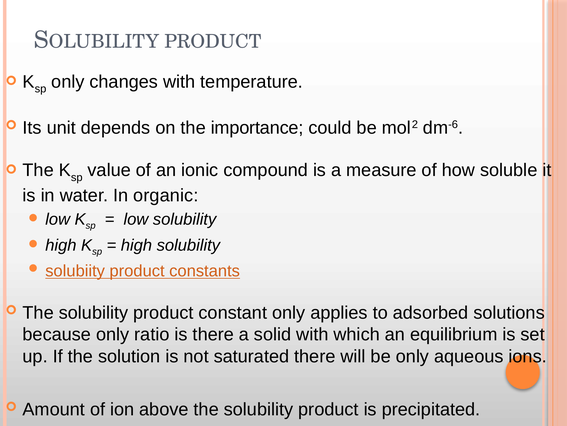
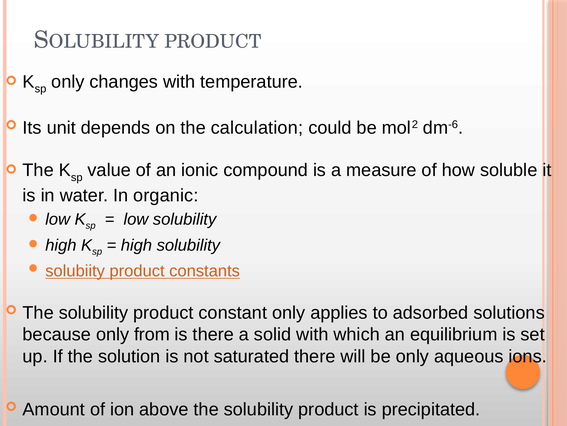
importance: importance -> calculation
ratio: ratio -> from
